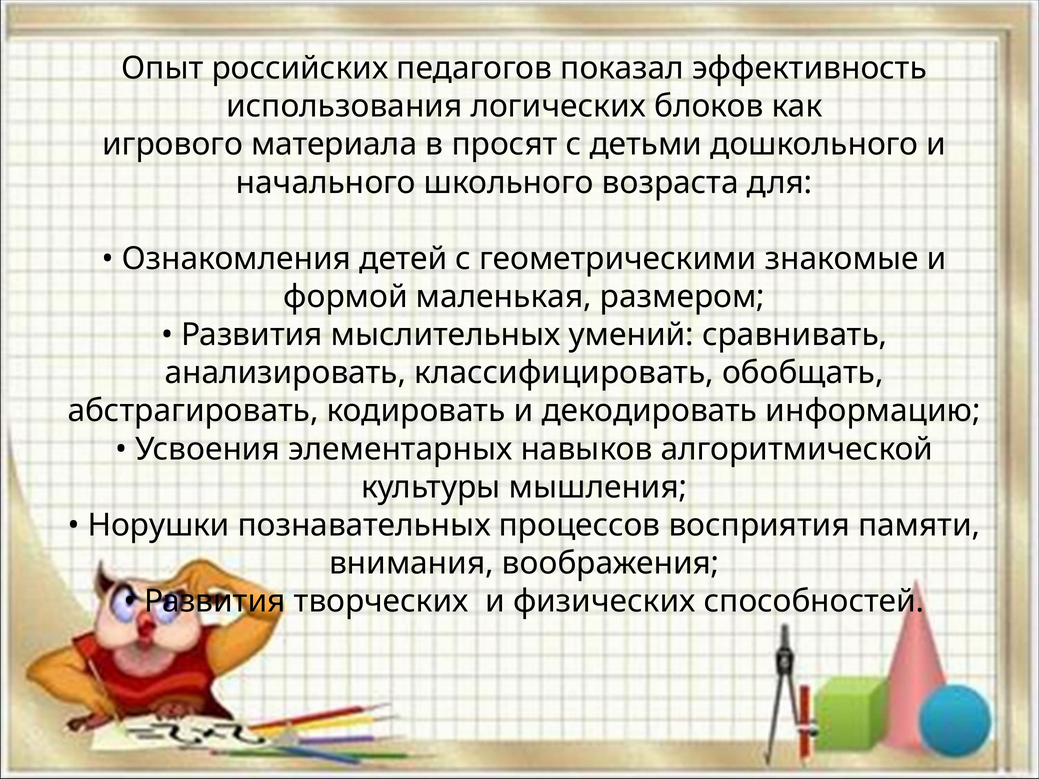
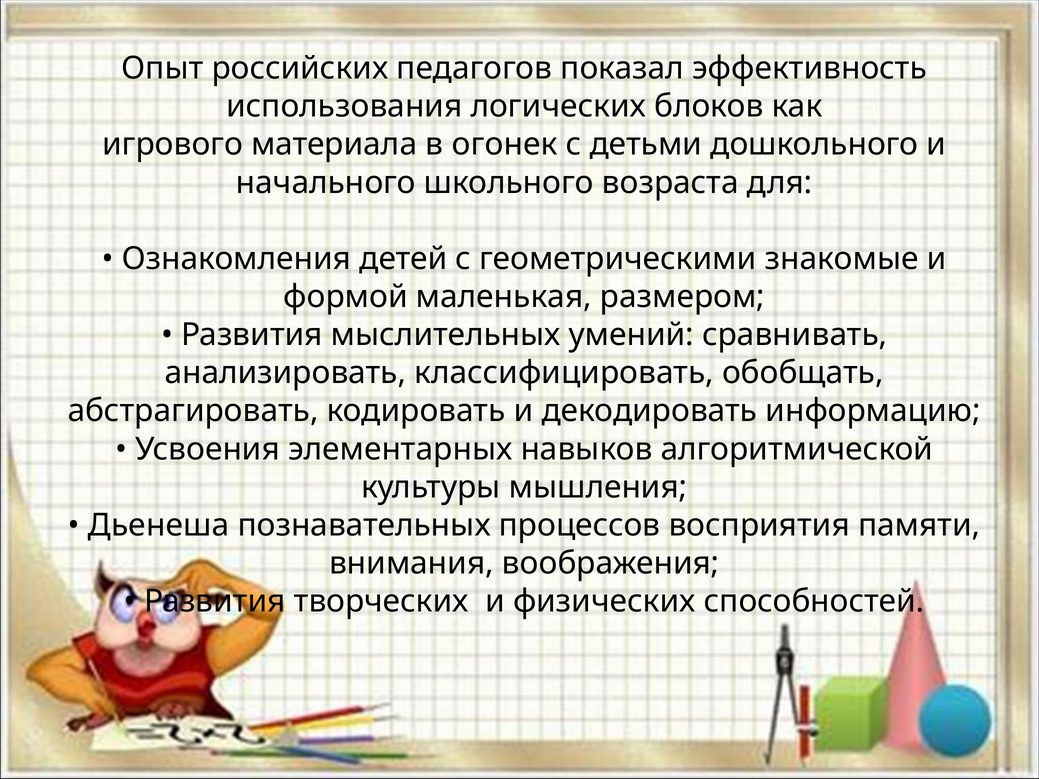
просят: просят -> огонек
Норушки: Норушки -> Дьенеша
